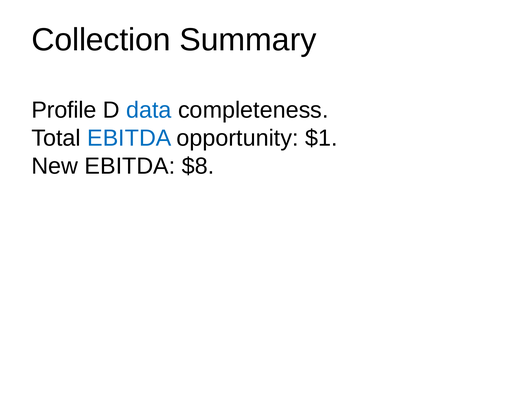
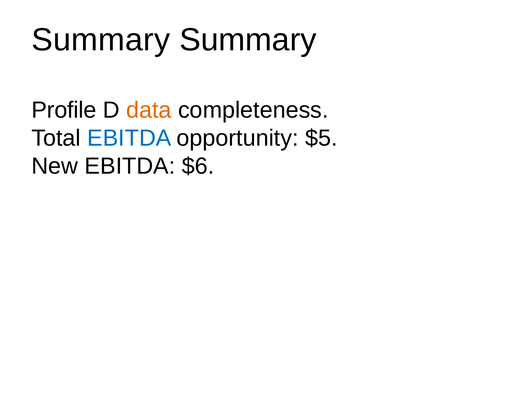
Collection at (101, 40): Collection -> Summary
data colour: blue -> orange
$1: $1 -> $5
$8: $8 -> $6
